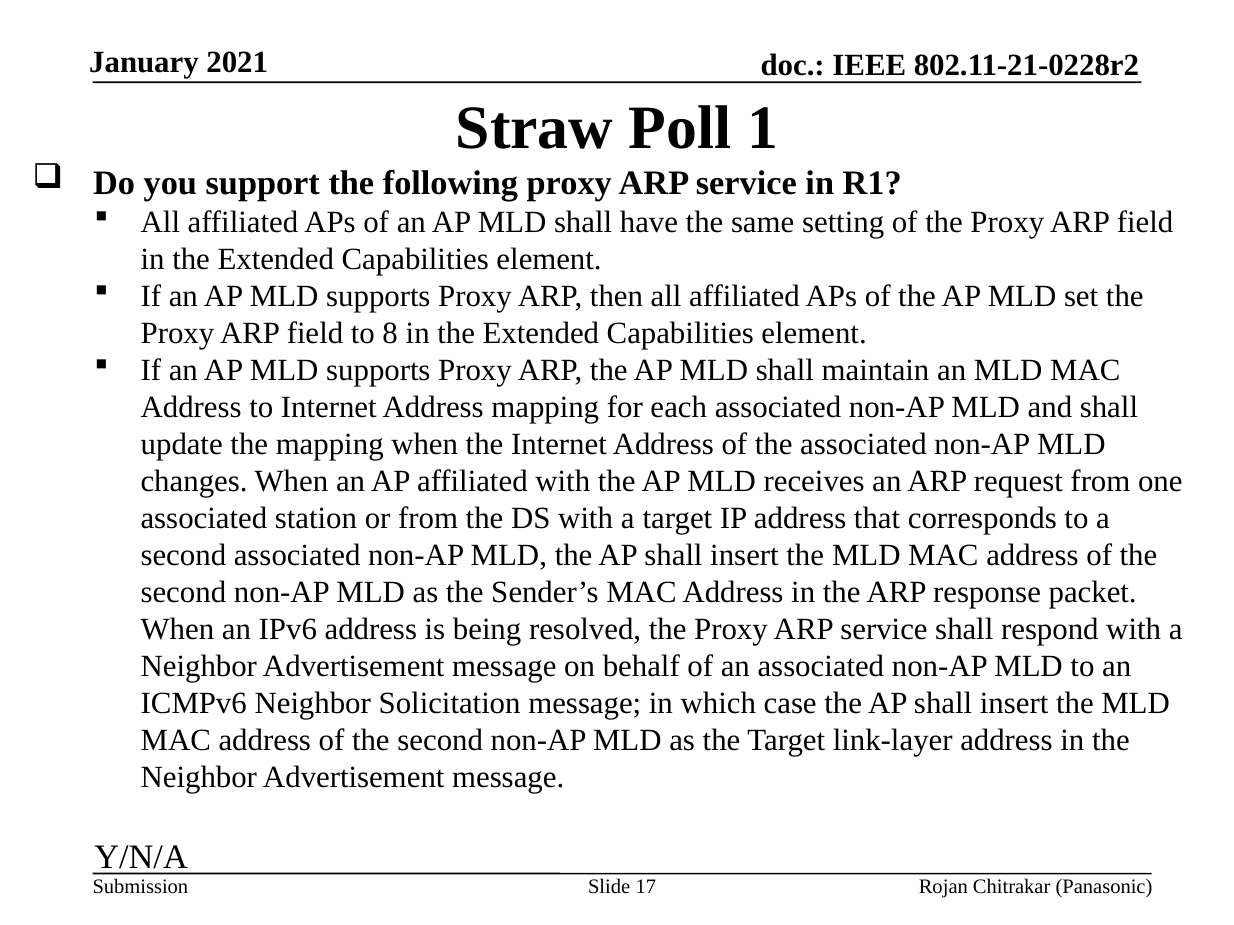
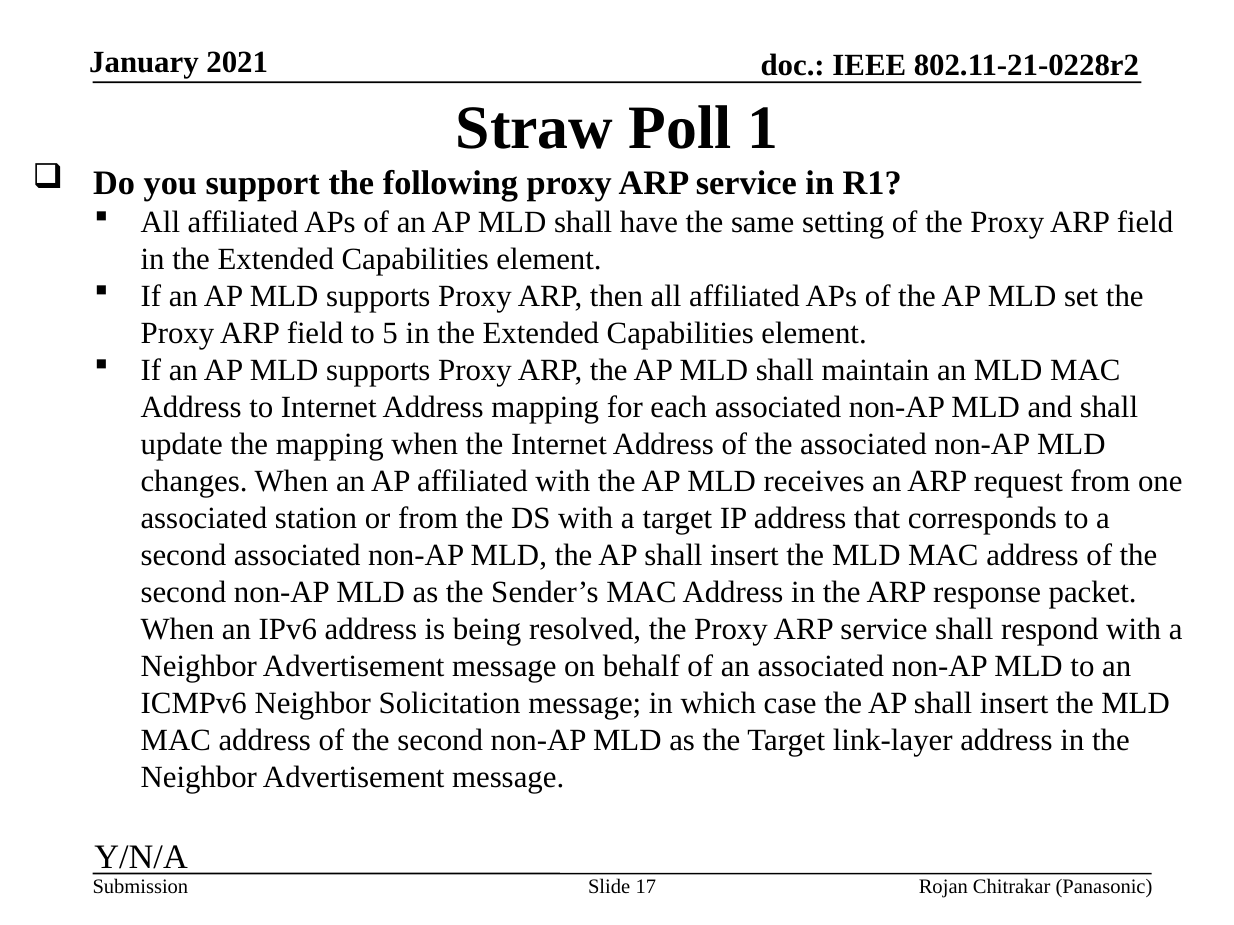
8: 8 -> 5
